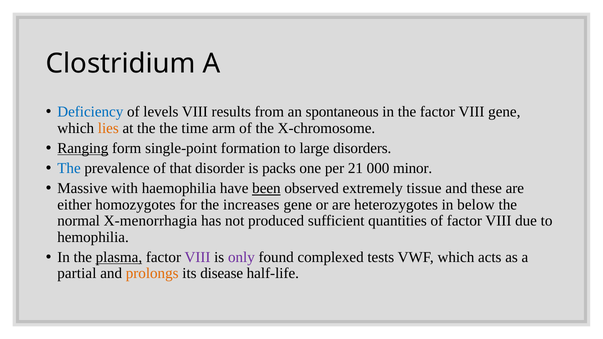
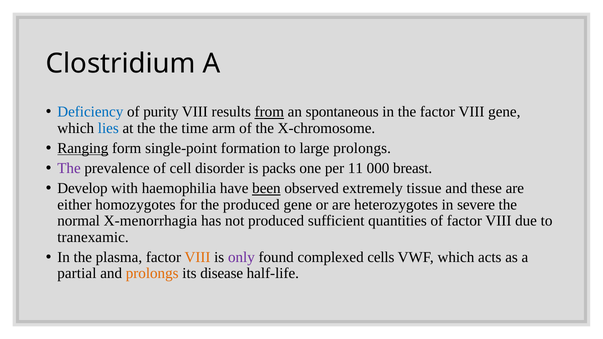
levels: levels -> purity
from underline: none -> present
lies colour: orange -> blue
large disorders: disorders -> prolongs
The at (69, 168) colour: blue -> purple
that: that -> cell
21: 21 -> 11
minor: minor -> breast
Massive: Massive -> Develop
the increases: increases -> produced
below: below -> severe
hemophilia: hemophilia -> tranexamic
plasma underline: present -> none
VIII at (198, 257) colour: purple -> orange
tests: tests -> cells
